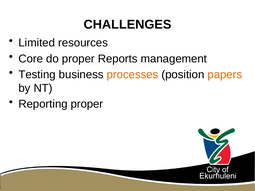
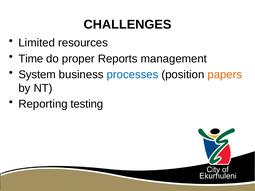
Core: Core -> Time
Testing: Testing -> System
processes colour: orange -> blue
Reporting proper: proper -> testing
